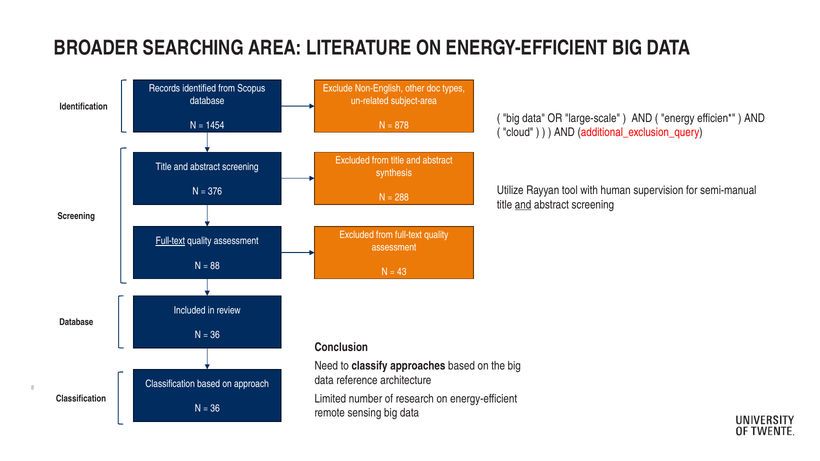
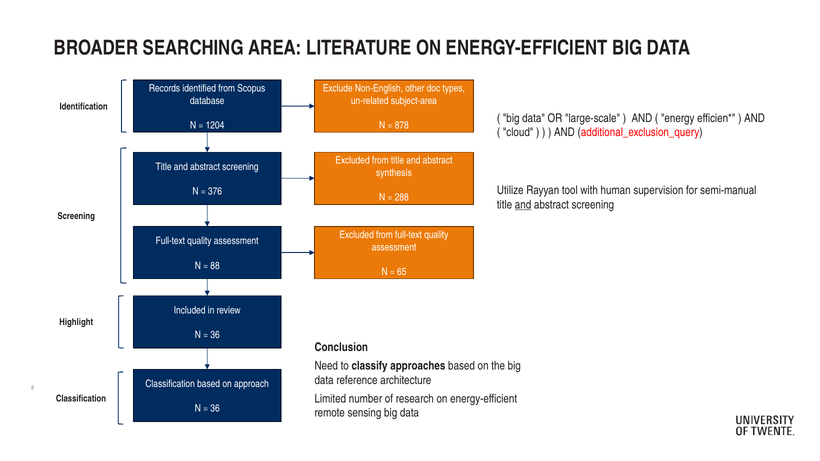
1454: 1454 -> 1204
Full-text at (170, 241) underline: present -> none
43: 43 -> 65
Database at (76, 323): Database -> Highlight
